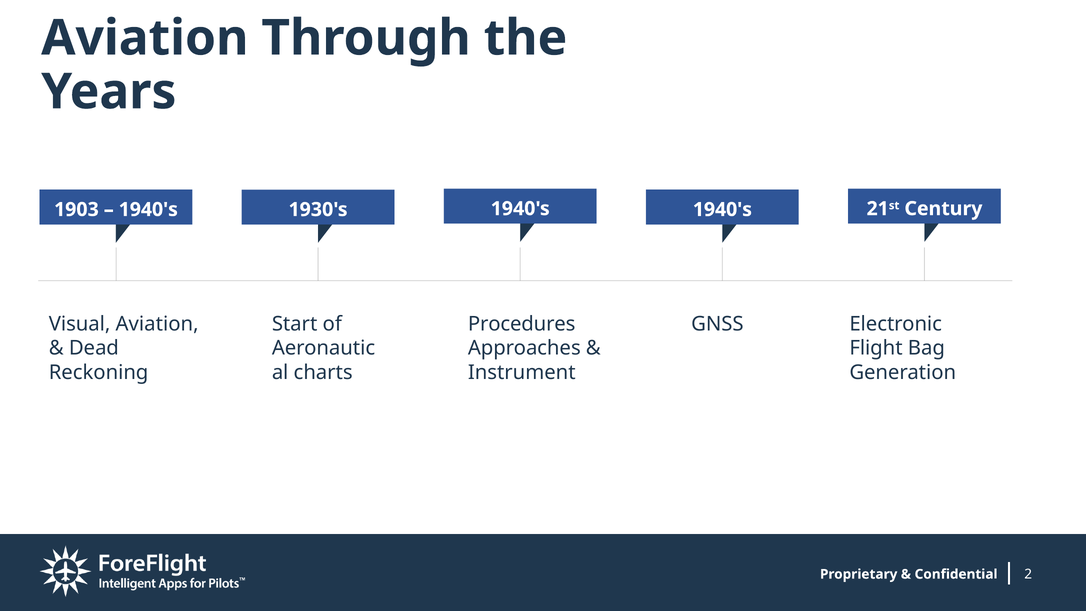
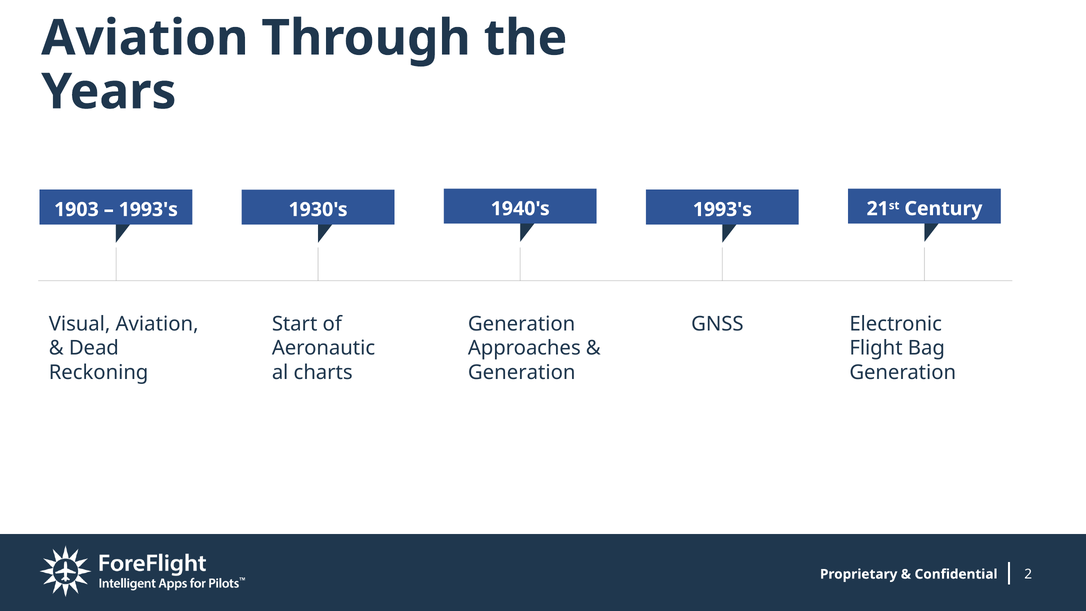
1940's at (148, 210): 1940's -> 1993's
1940's 1940's: 1940's -> 1993's
Procedures at (522, 324): Procedures -> Generation
Instrument at (522, 373): Instrument -> Generation
